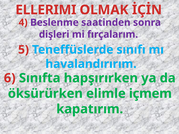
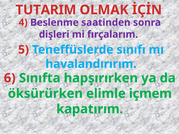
ELLERIMI: ELLERIMI -> TUTARIM
